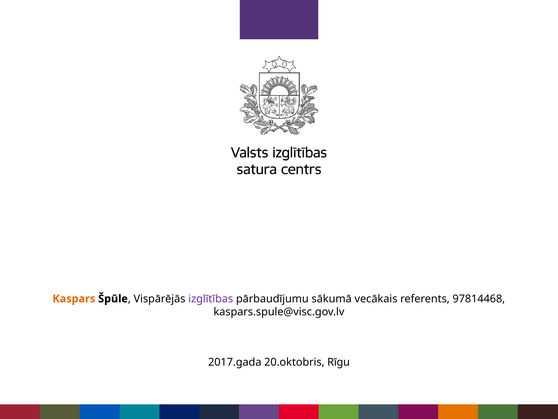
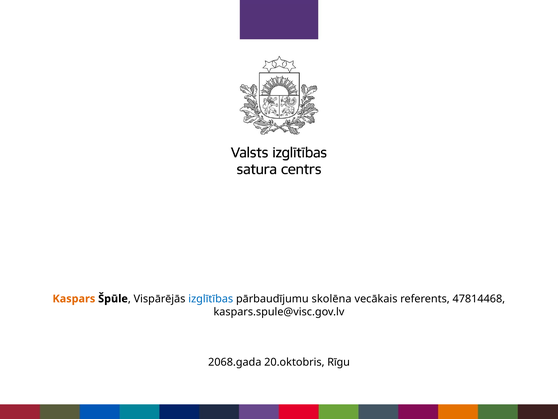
izglītības colour: purple -> blue
sākumā: sākumā -> skolēna
97814468: 97814468 -> 47814468
2017.gada: 2017.gada -> 2068.gada
